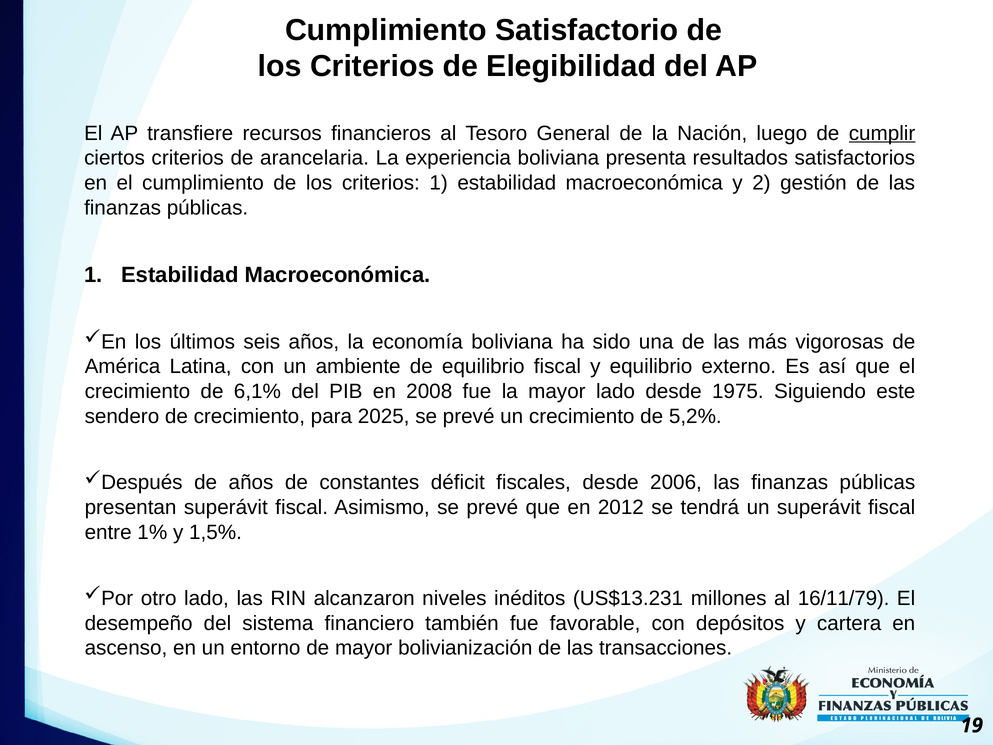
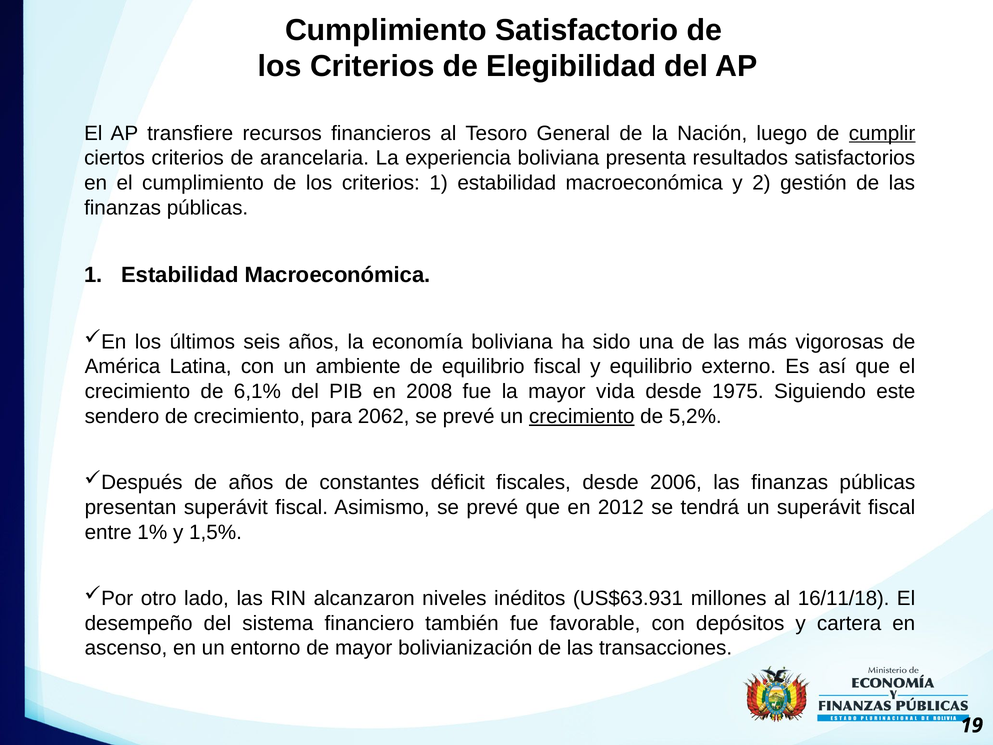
mayor lado: lado -> vida
2025: 2025 -> 2062
crecimiento at (582, 416) underline: none -> present
US$13.231: US$13.231 -> US$63.931
16/11/79: 16/11/79 -> 16/11/18
